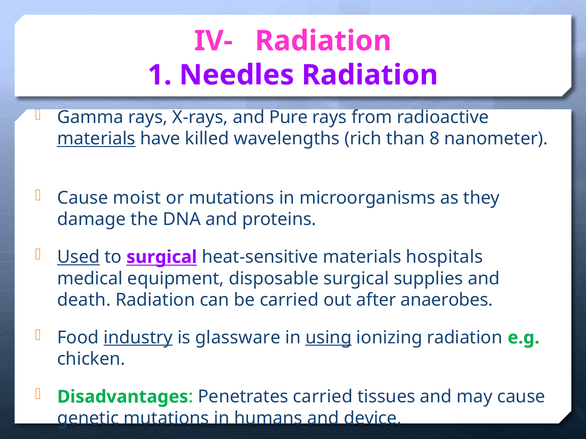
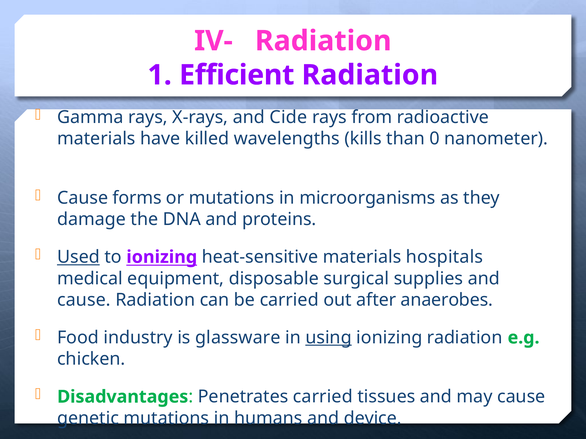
Needles: Needles -> Efficient
Pure: Pure -> Cide
materials at (96, 139) underline: present -> none
rich: rich -> kills
8: 8 -> 0
moist: moist -> forms
to surgical: surgical -> ionizing
death at (84, 300): death -> cause
industry underline: present -> none
